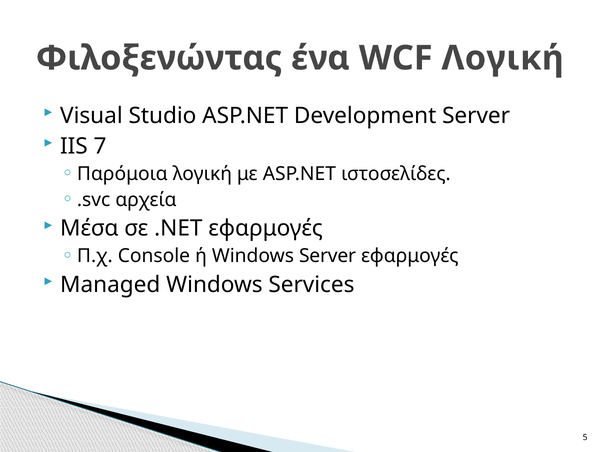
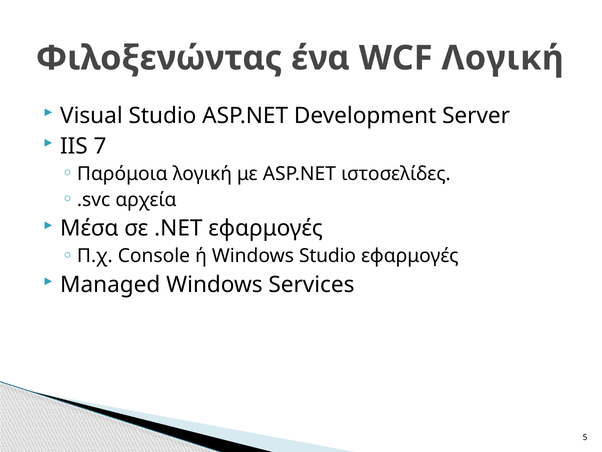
Windows Server: Server -> Studio
